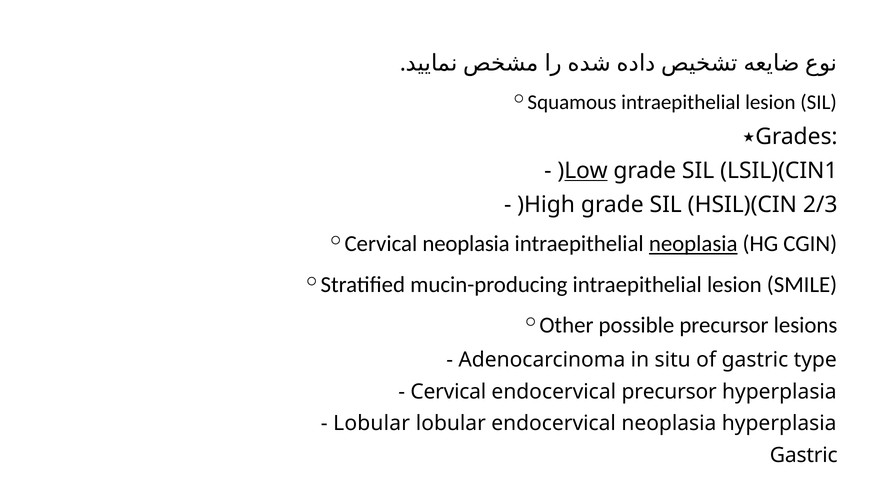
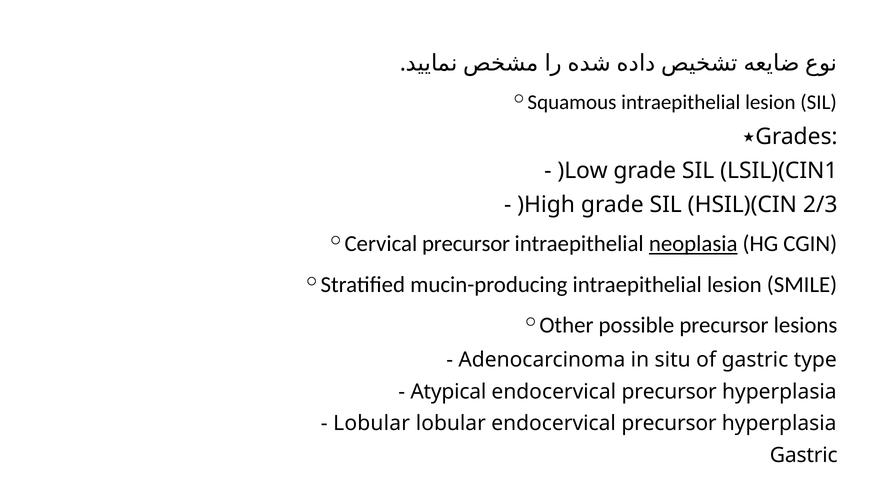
Low underline: present -> none
Cervical neoplasia: neoplasia -> precursor
Cervical at (448, 391): Cervical -> Atypical
lobular endocervical neoplasia: neoplasia -> precursor
